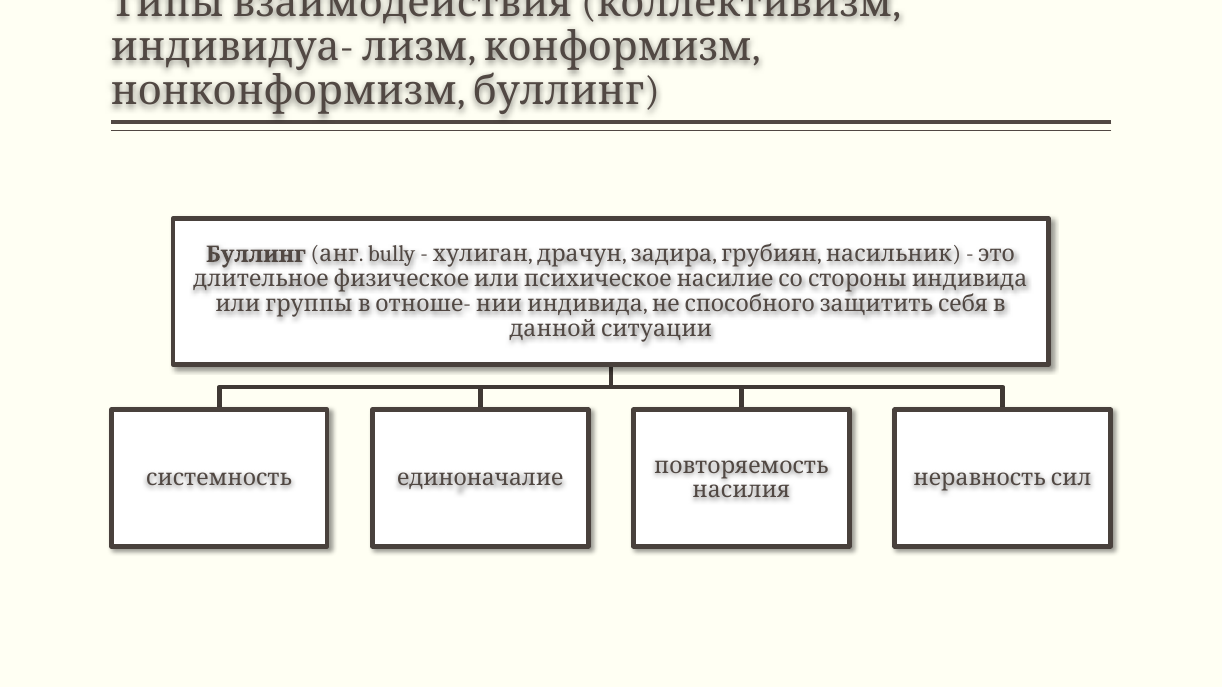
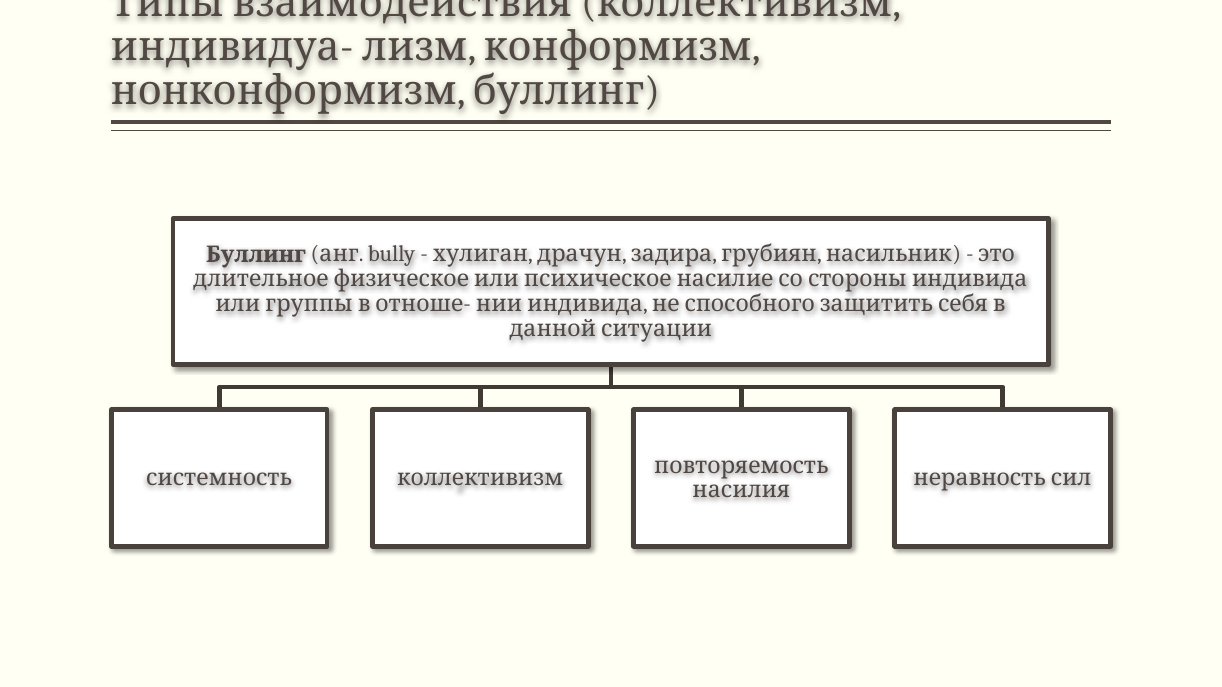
системность единоначалие: единоначалие -> коллективизм
